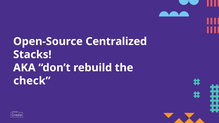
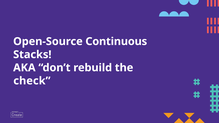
Centralized: Centralized -> Continuous
